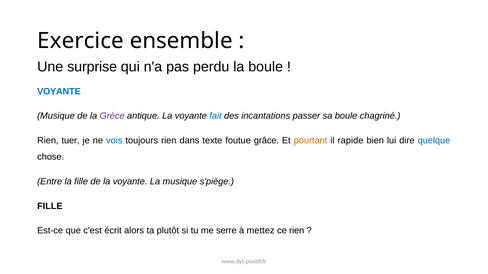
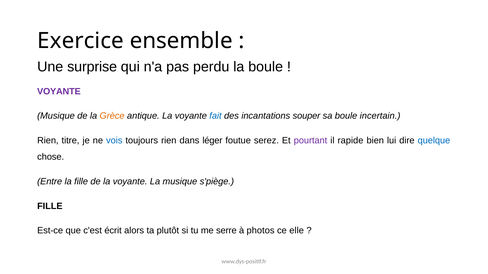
VOYANTE at (59, 92) colour: blue -> purple
Grèce colour: purple -> orange
passer: passer -> souper
chagriné: chagriné -> incertain
tuer: tuer -> titre
texte: texte -> léger
grâce: grâce -> serez
pourtant colour: orange -> purple
mettez: mettez -> photos
ce rien: rien -> elle
